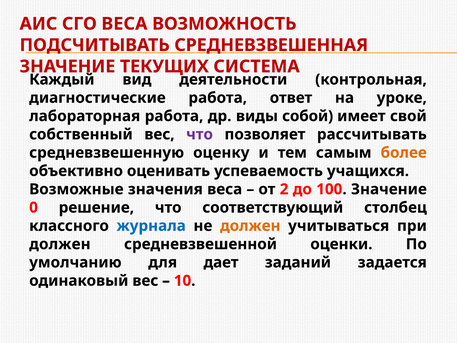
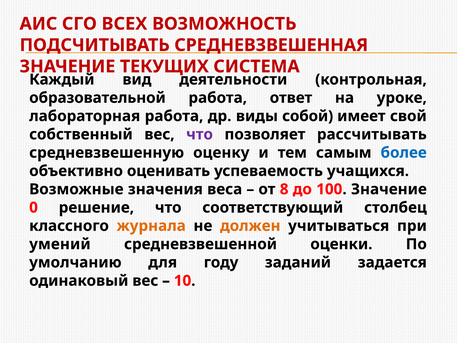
СГО ВЕСА: ВЕСА -> ВСЕХ
диагностические: диагностические -> образовательной
более colour: orange -> blue
2: 2 -> 8
журнала colour: blue -> orange
должен at (60, 244): должен -> умений
дает: дает -> году
